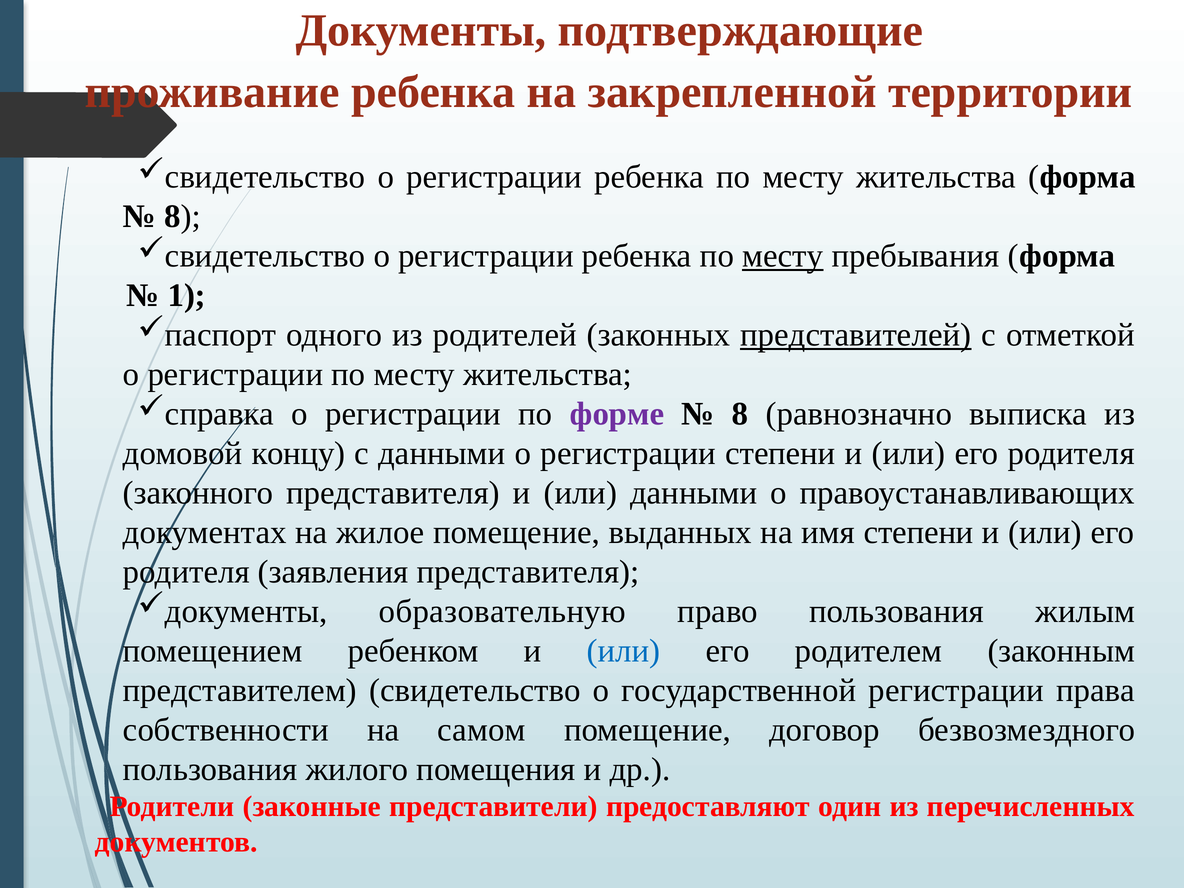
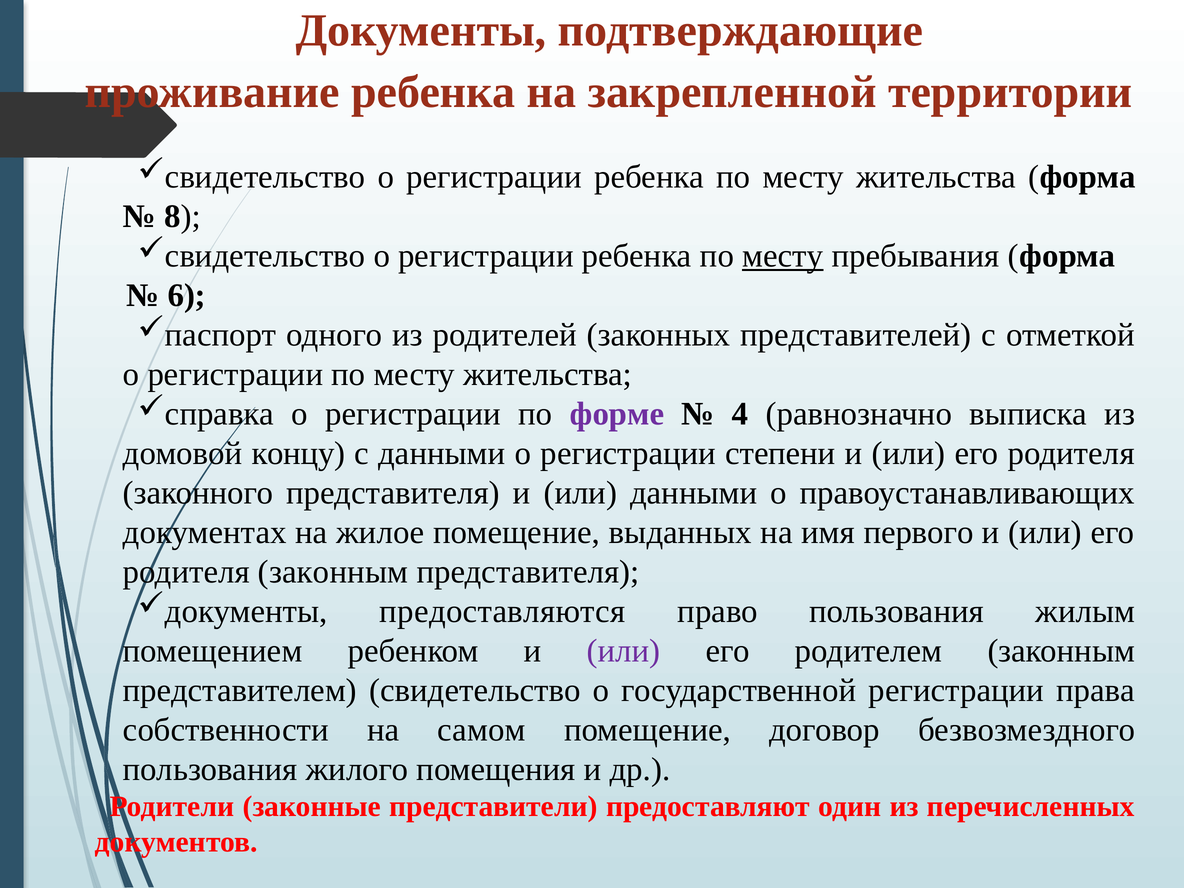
1: 1 -> 6
представителей underline: present -> none
8 at (740, 414): 8 -> 4
имя степени: степени -> первого
родителя заявления: заявления -> законным
образовательную: образовательную -> предоставляются
или at (624, 651) colour: blue -> purple
